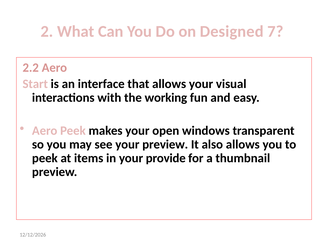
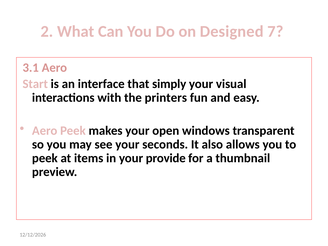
2.2: 2.2 -> 3.1
that allows: allows -> simply
working: working -> printers
your preview: preview -> seconds
